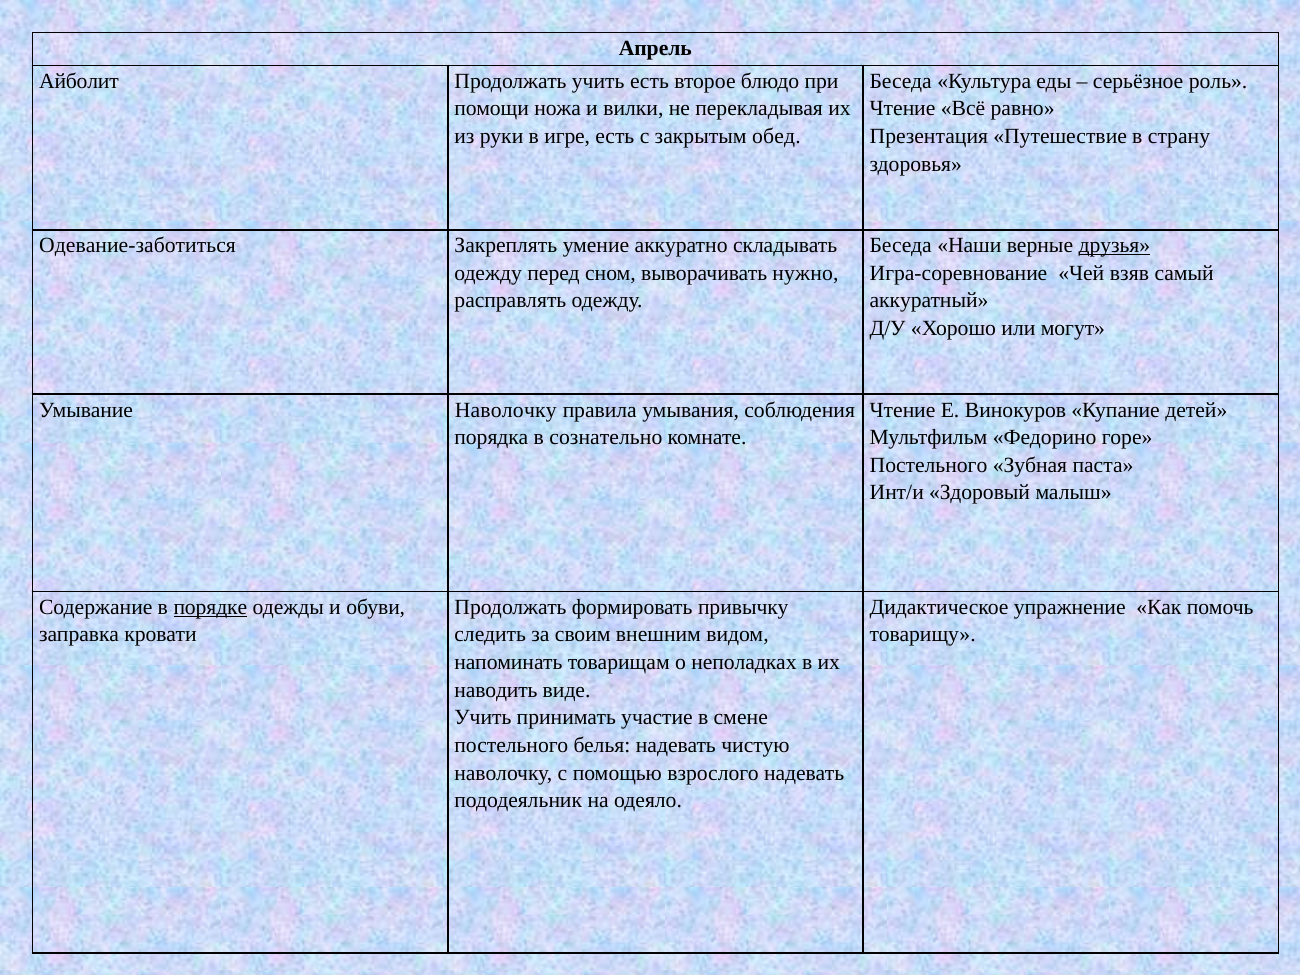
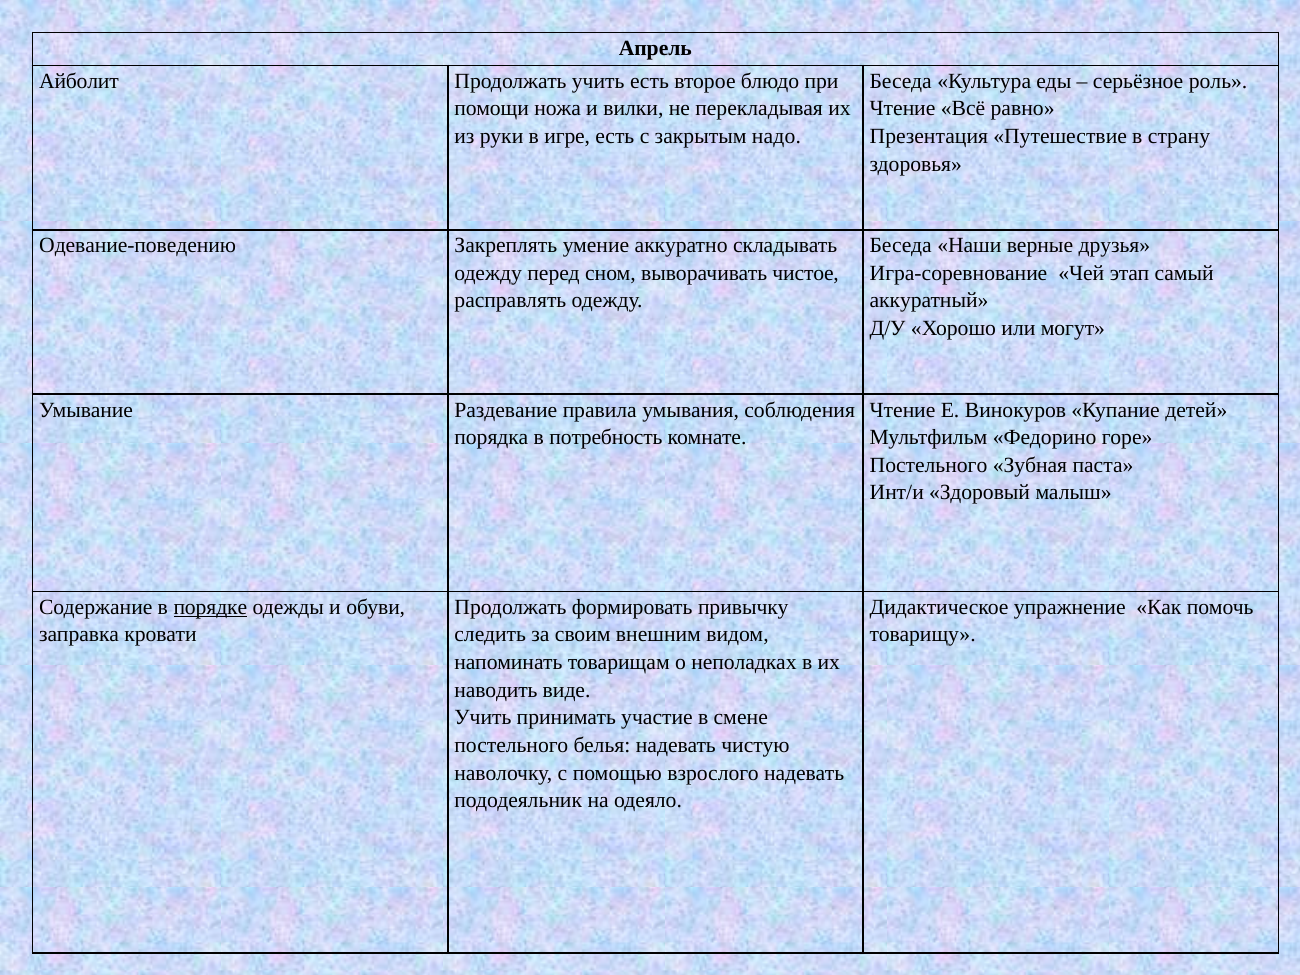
обед: обед -> надо
Одевание-заботиться: Одевание-заботиться -> Одевание-поведению
друзья underline: present -> none
нужно: нужно -> чистое
взяв: взяв -> этап
Умывание Наволочку: Наволочку -> Раздевание
сознательно: сознательно -> потребность
